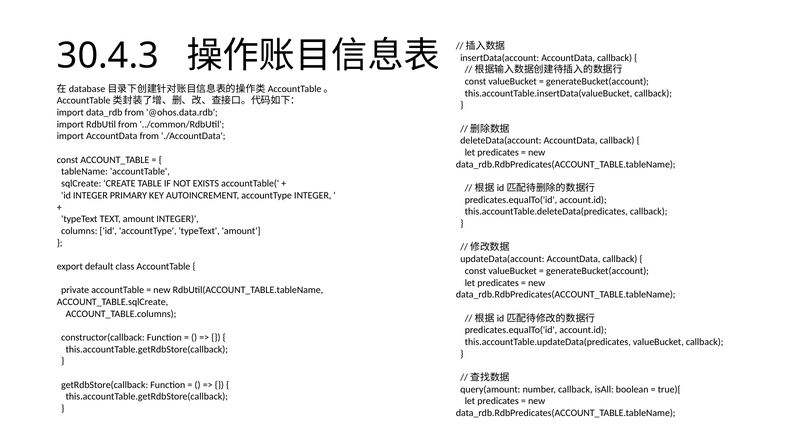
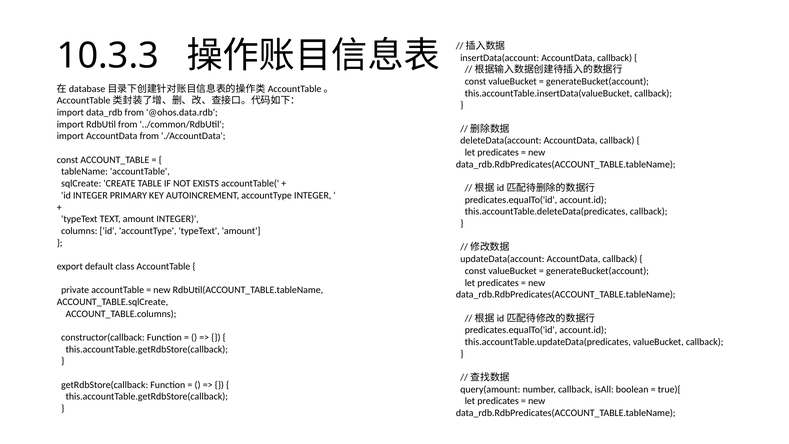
30.4.3: 30.4.3 -> 10.3.3
